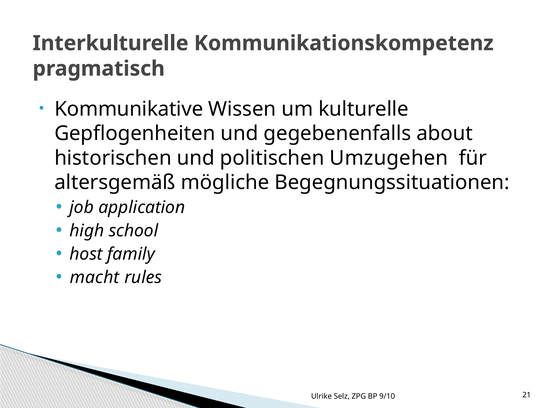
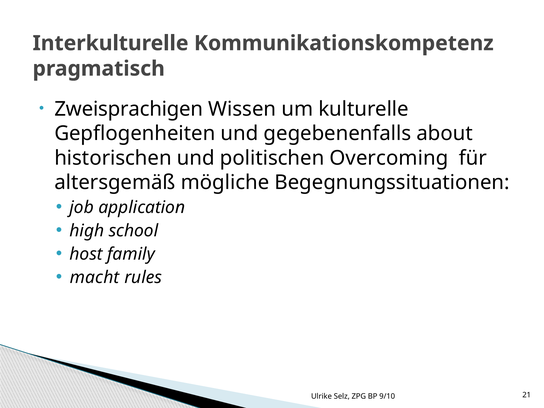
Kommunikative: Kommunikative -> Zweisprachigen
Umzugehen: Umzugehen -> Overcoming
